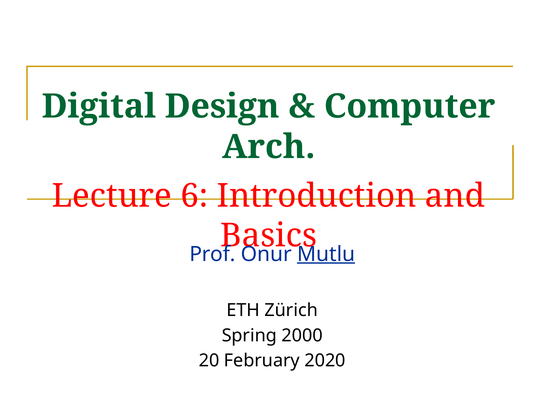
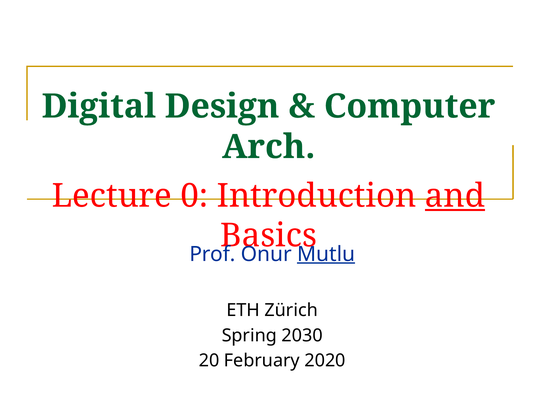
6: 6 -> 0
and underline: none -> present
2000: 2000 -> 2030
